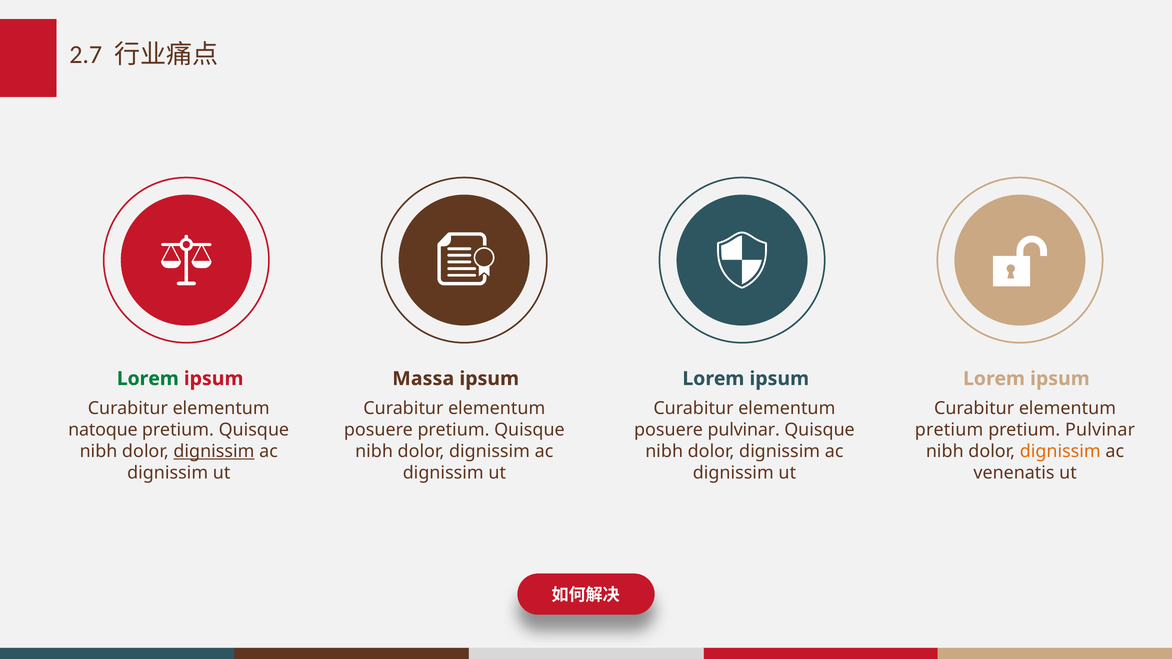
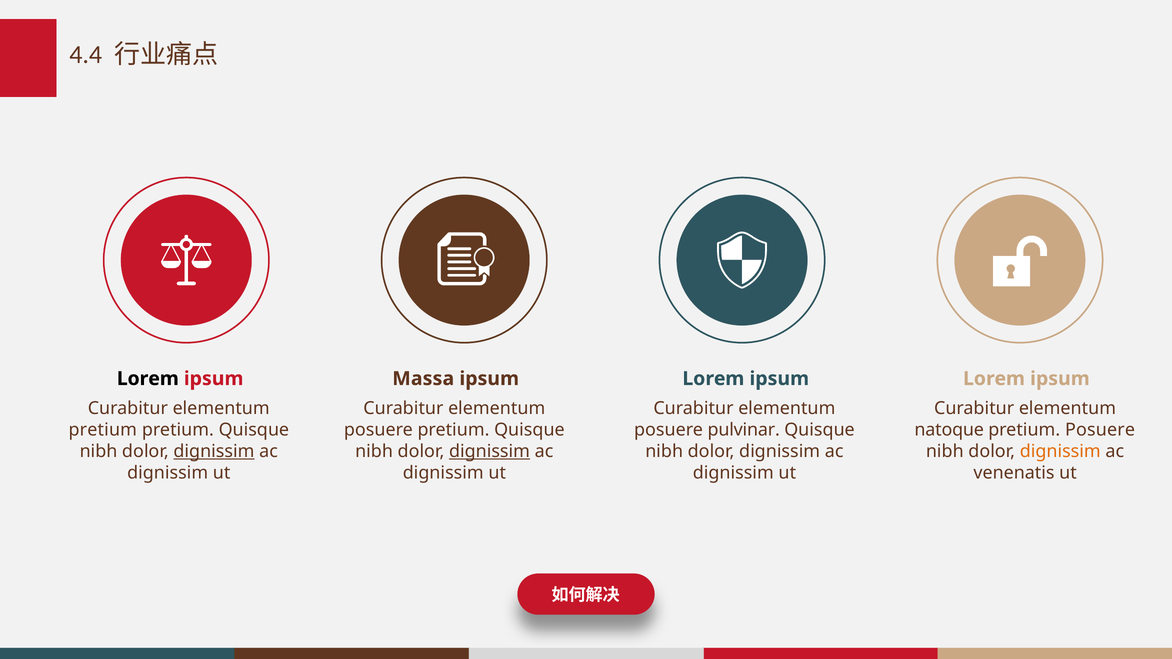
2.7: 2.7 -> 4.4
Lorem at (148, 379) colour: green -> black
natoque at (103, 430): natoque -> pretium
pretium at (949, 430): pretium -> natoque
pretium Pulvinar: Pulvinar -> Posuere
dignissim at (489, 451) underline: none -> present
